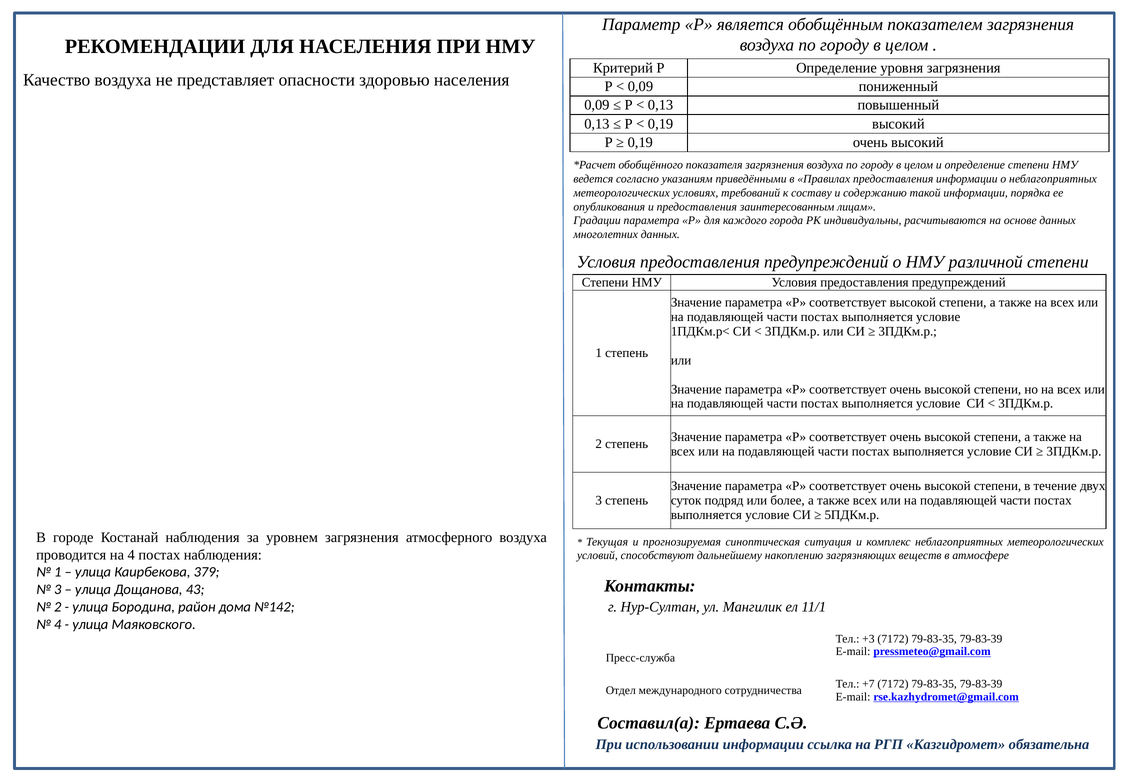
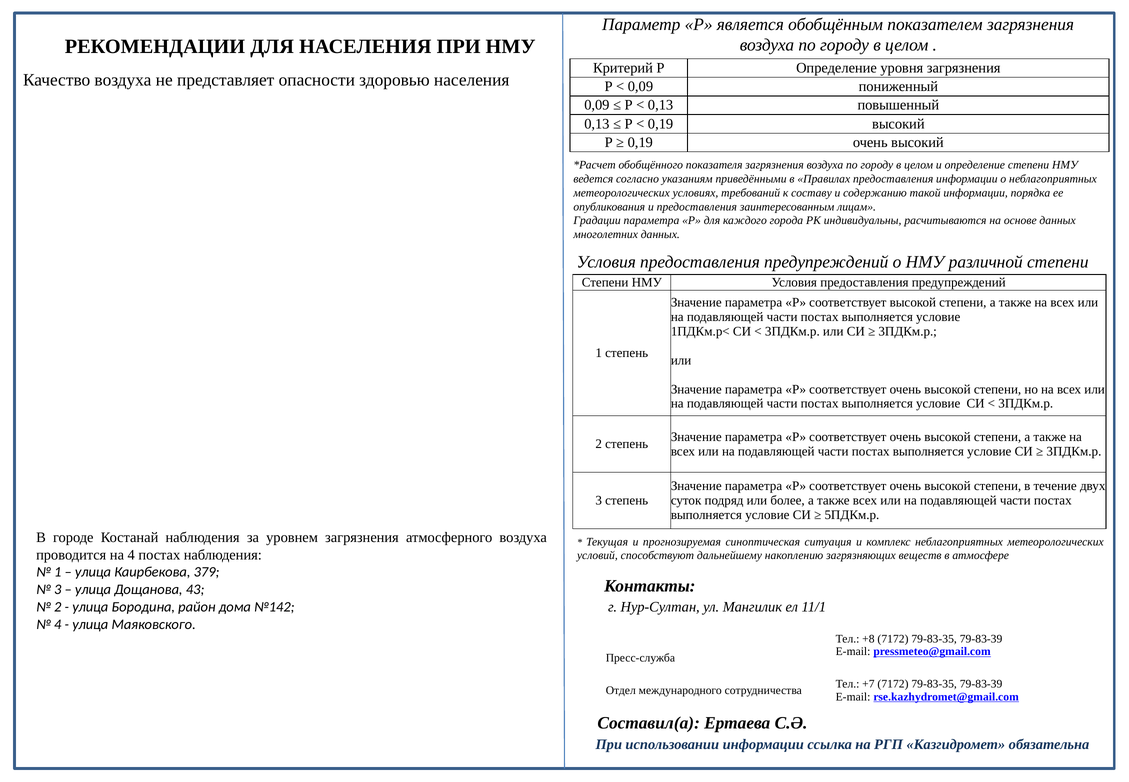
+3: +3 -> +8
